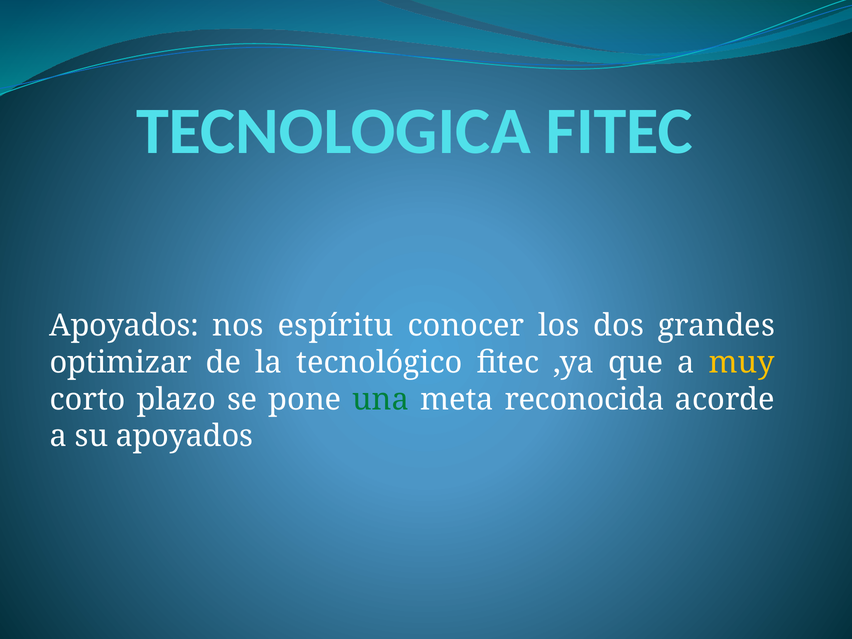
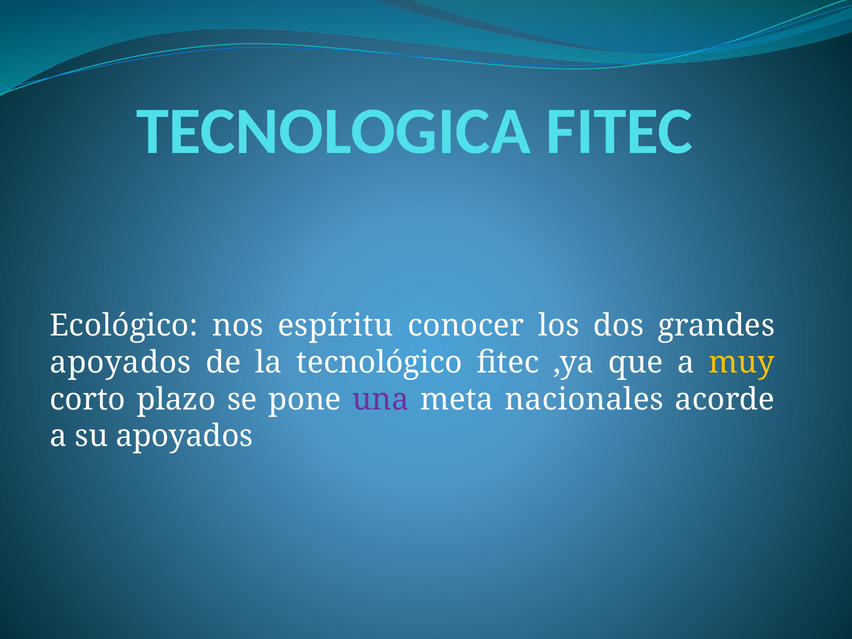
Apoyados at (124, 326): Apoyados -> Ecológico
optimizar at (121, 363): optimizar -> apoyados
una colour: green -> purple
reconocida: reconocida -> nacionales
